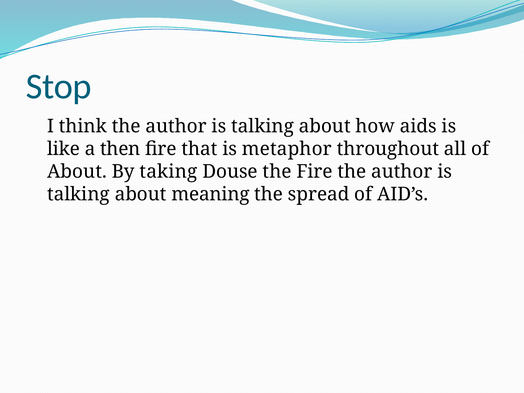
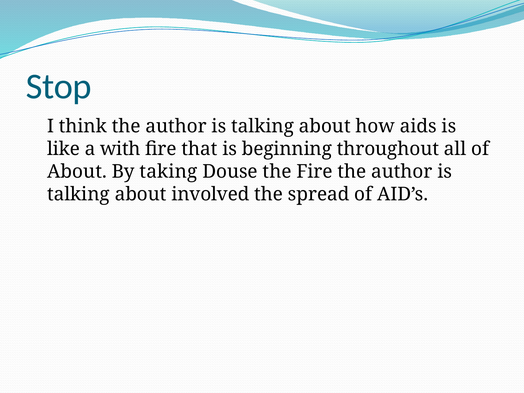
then: then -> with
metaphor: metaphor -> beginning
meaning: meaning -> involved
